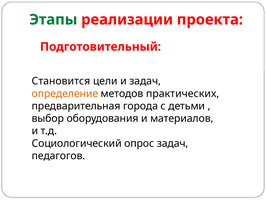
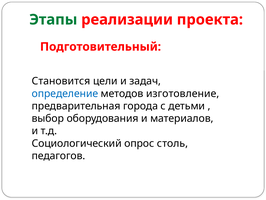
определение colour: orange -> blue
практических: практических -> изготовление
опрос задач: задач -> столь
